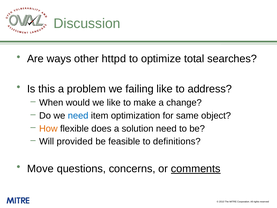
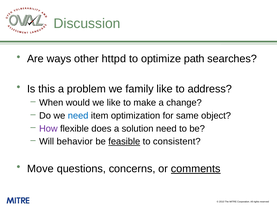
total: total -> path
failing: failing -> family
How colour: orange -> purple
provided: provided -> behavior
feasible underline: none -> present
definitions: definitions -> consistent
